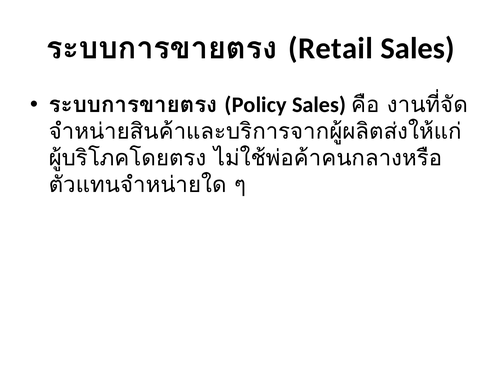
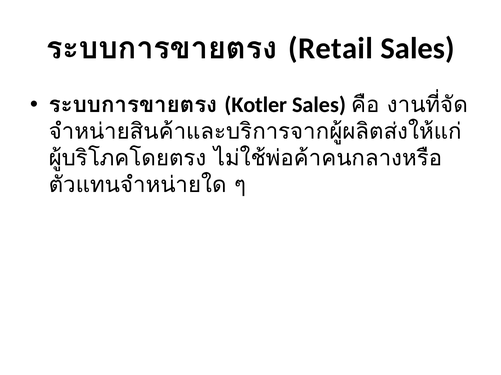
Policy: Policy -> Kotler
